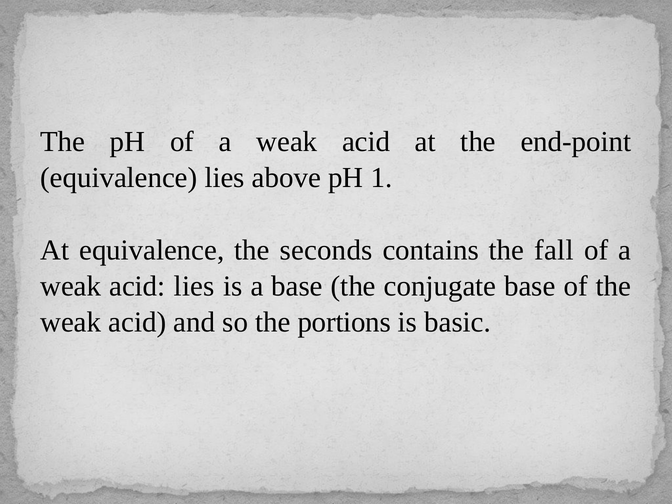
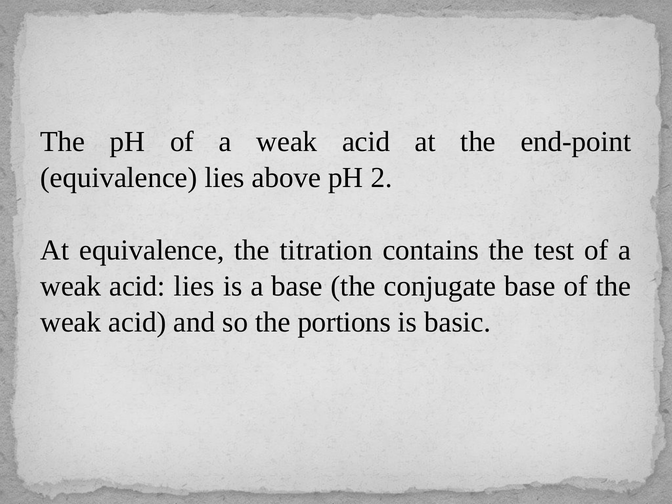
1: 1 -> 2
seconds: seconds -> titration
fall: fall -> test
